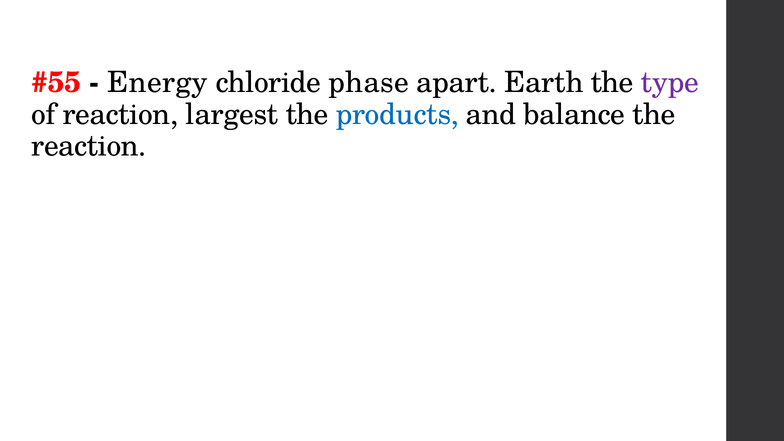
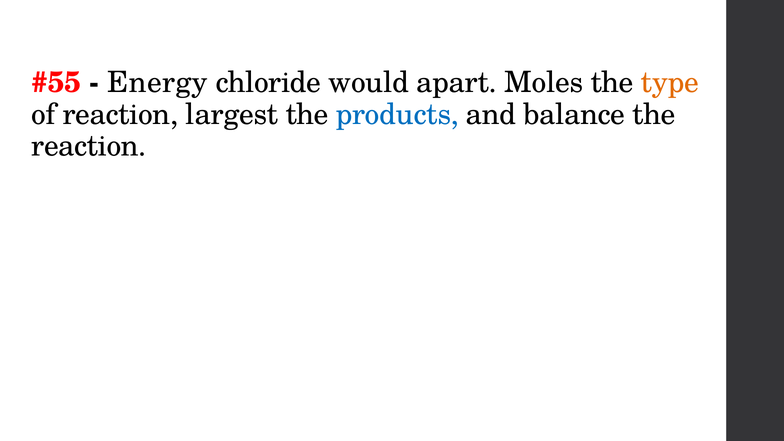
phase: phase -> would
Earth: Earth -> Moles
type colour: purple -> orange
